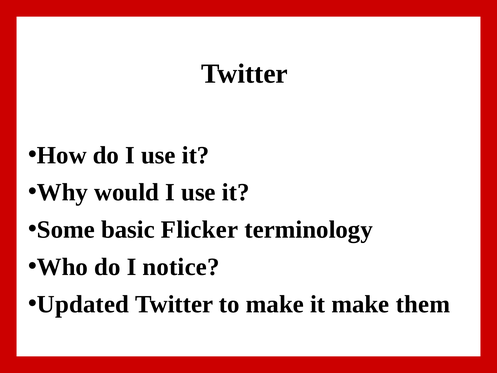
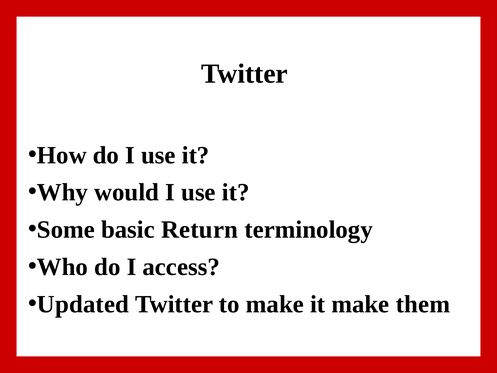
Flicker: Flicker -> Return
notice: notice -> access
